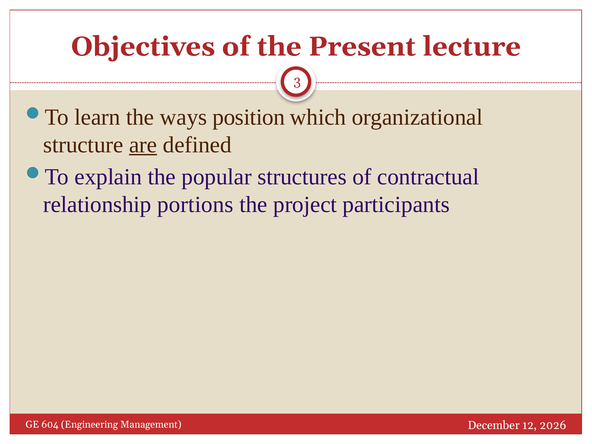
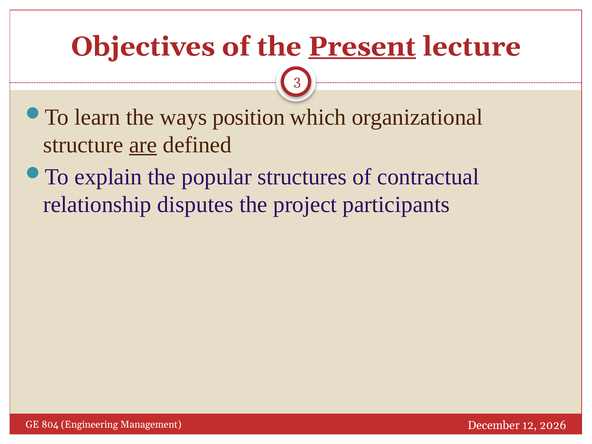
Present underline: none -> present
portions: portions -> disputes
604: 604 -> 804
